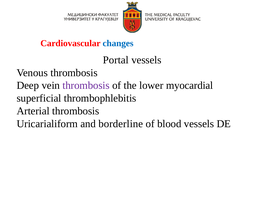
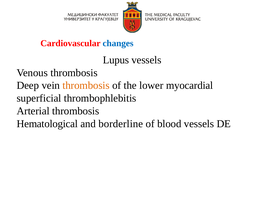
Portal: Portal -> Lupus
thrombosis at (86, 85) colour: purple -> orange
Uricarialiform: Uricarialiform -> Hematological
